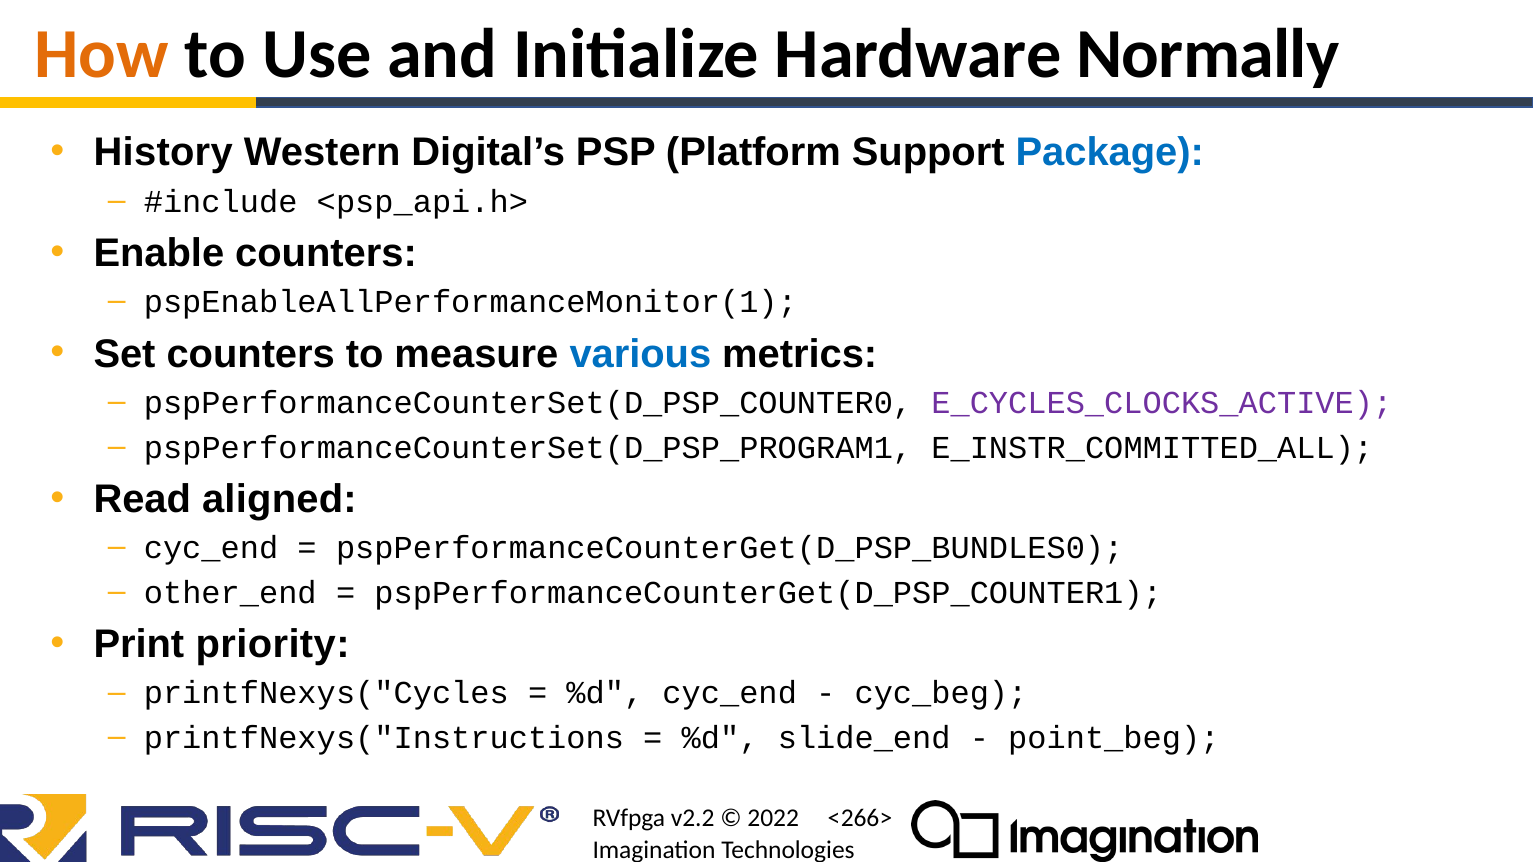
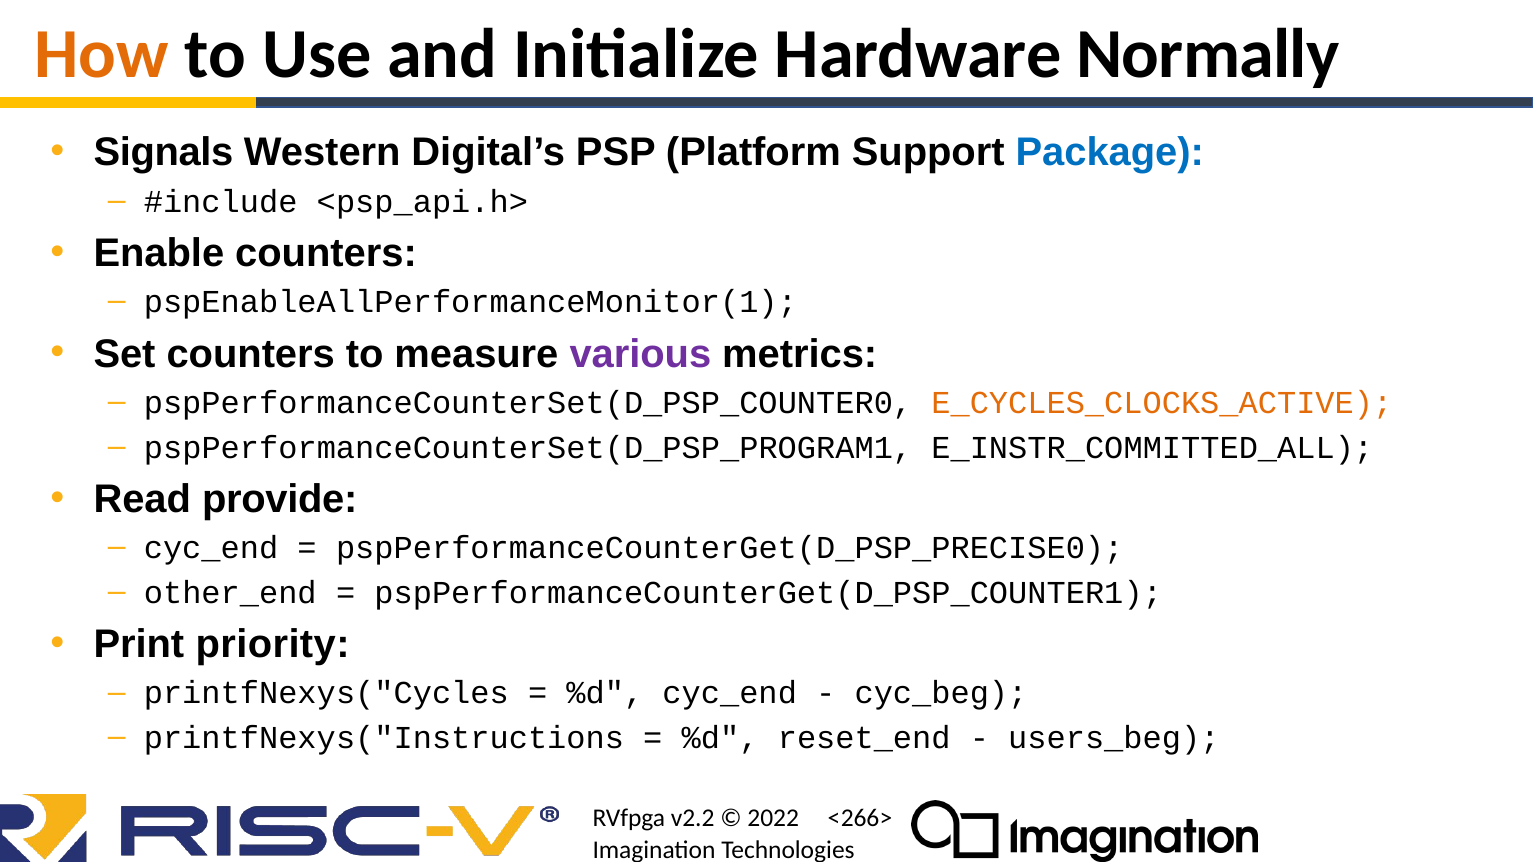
History: History -> Signals
various colour: blue -> purple
E_CYCLES_CLOCKS_ACTIVE colour: purple -> orange
aligned: aligned -> provide
pspPerformanceCounterGet(D_PSP_BUNDLES0: pspPerformanceCounterGet(D_PSP_BUNDLES0 -> pspPerformanceCounterGet(D_PSP_PRECISE0
slide_end: slide_end -> reset_end
point_beg: point_beg -> users_beg
